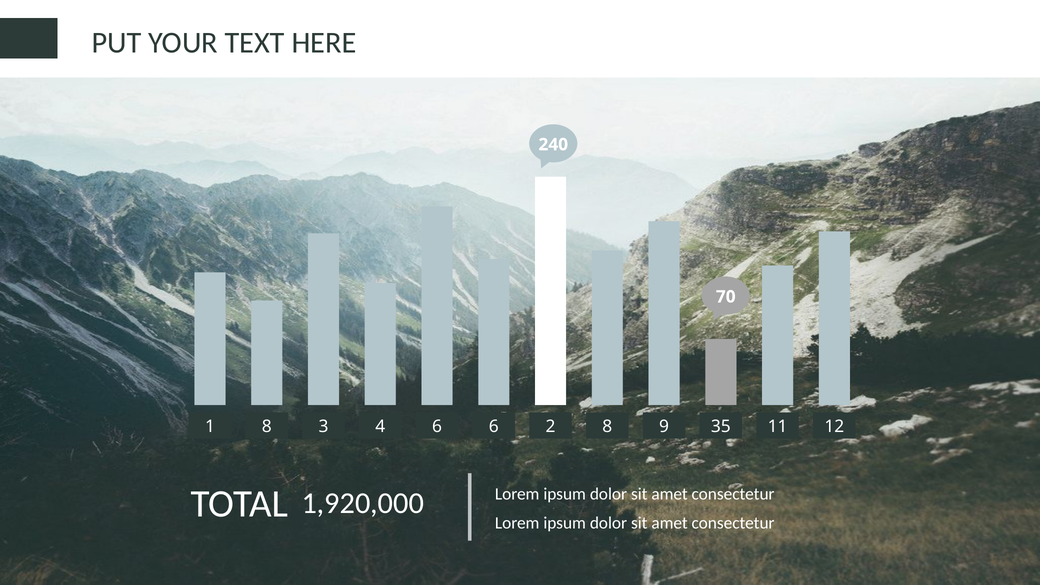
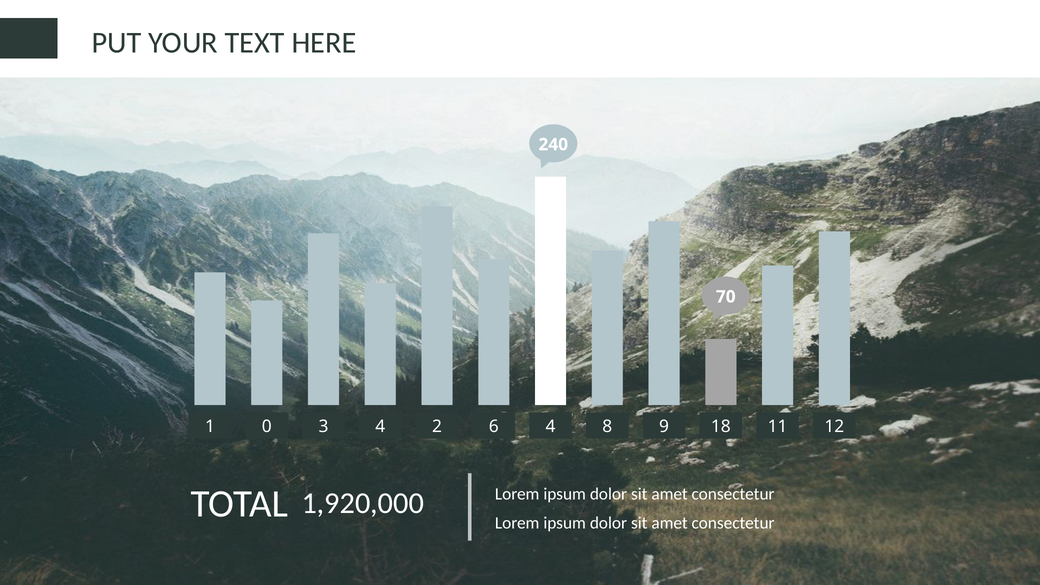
1 8: 8 -> 0
4 6: 6 -> 2
6 2: 2 -> 4
35: 35 -> 18
